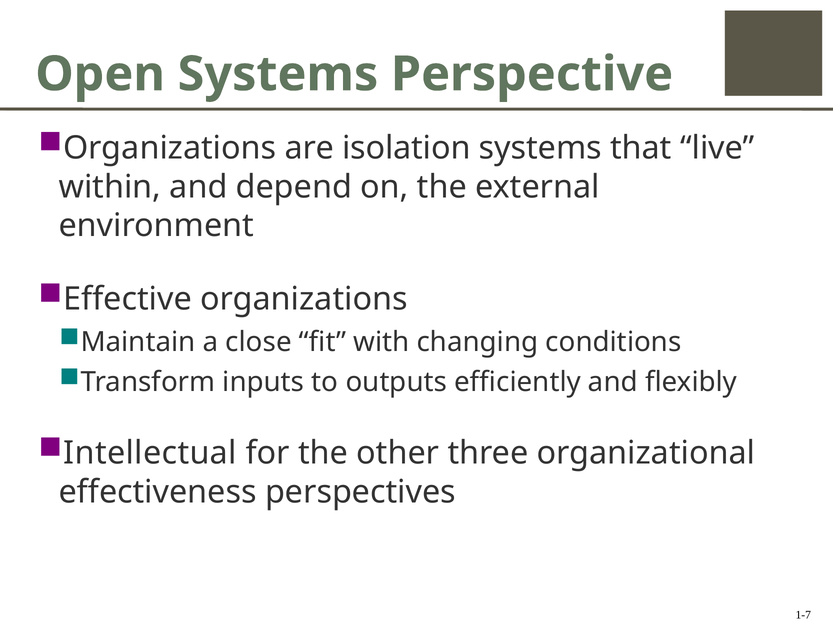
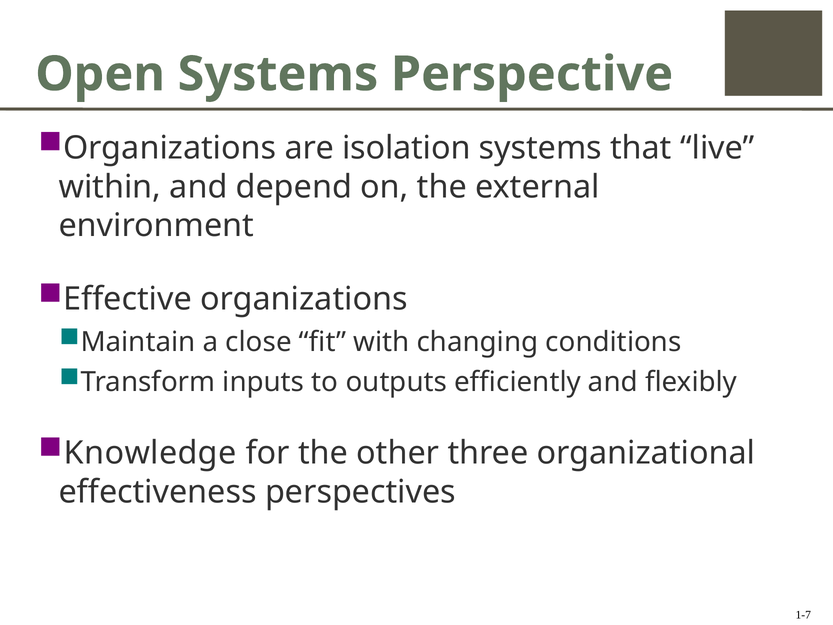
Intellectual: Intellectual -> Knowledge
